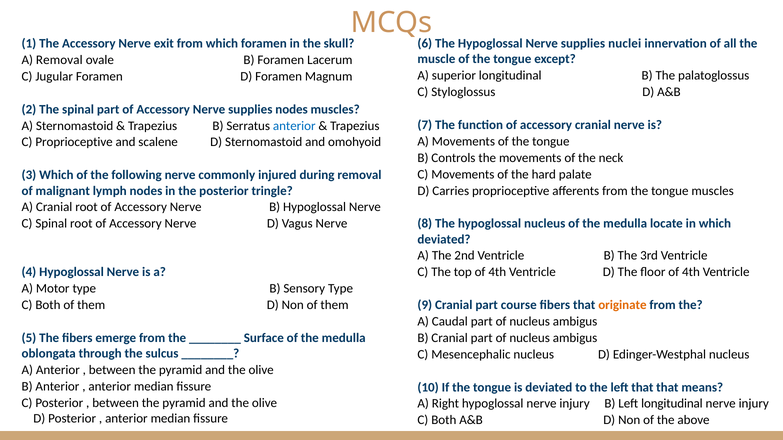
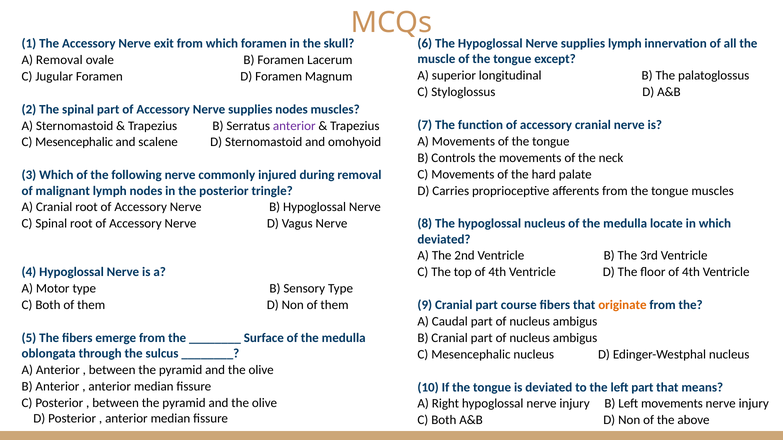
supplies nuclei: nuclei -> lymph
anterior at (294, 126) colour: blue -> purple
Proprioceptive at (74, 142): Proprioceptive -> Mesencephalic
left that: that -> part
Left longitudinal: longitudinal -> movements
